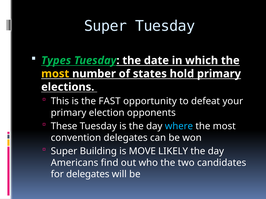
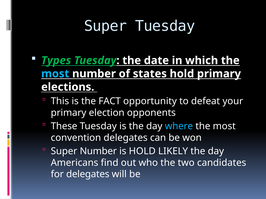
most at (55, 74) colour: yellow -> light blue
FAST: FAST -> FACT
Super Building: Building -> Number
is MOVE: MOVE -> HOLD
